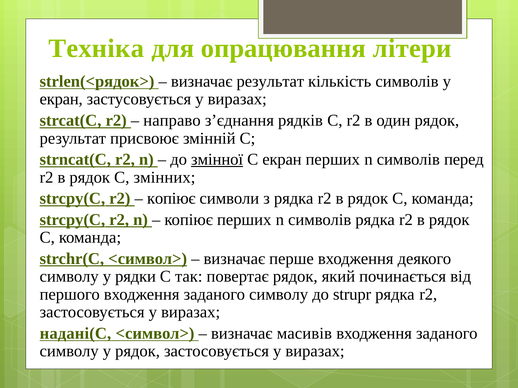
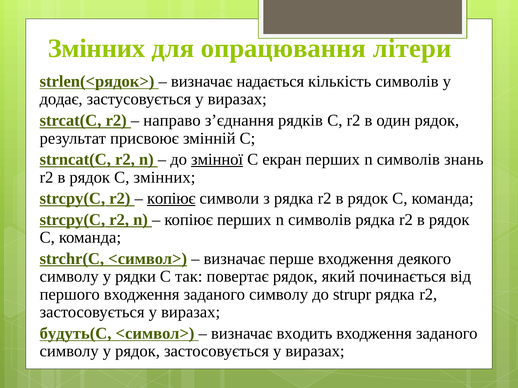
Техніка at (96, 48): Техніка -> Змінних
визначає результат: результат -> надається
екран at (61, 99): екран -> додає
перед: перед -> знань
копіює at (171, 199) underline: none -> present
надані(C: надані(C -> будуть(C
масивів: масивів -> входить
